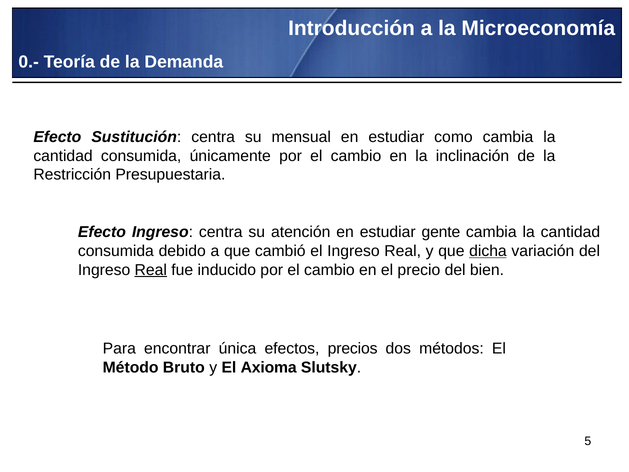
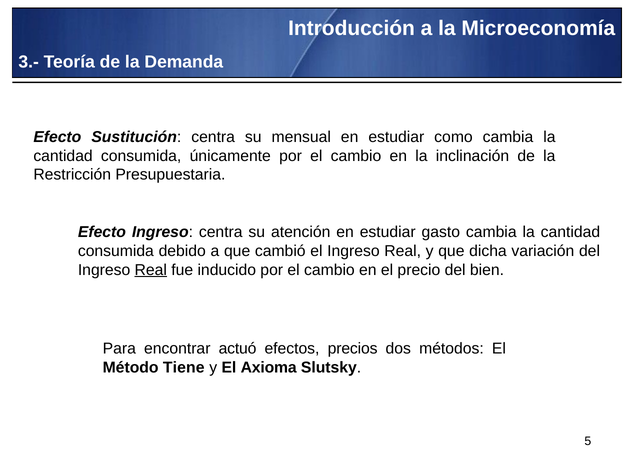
0.-: 0.- -> 3.-
gente: gente -> gasto
dicha underline: present -> none
única: única -> actuó
Bruto: Bruto -> Tiene
